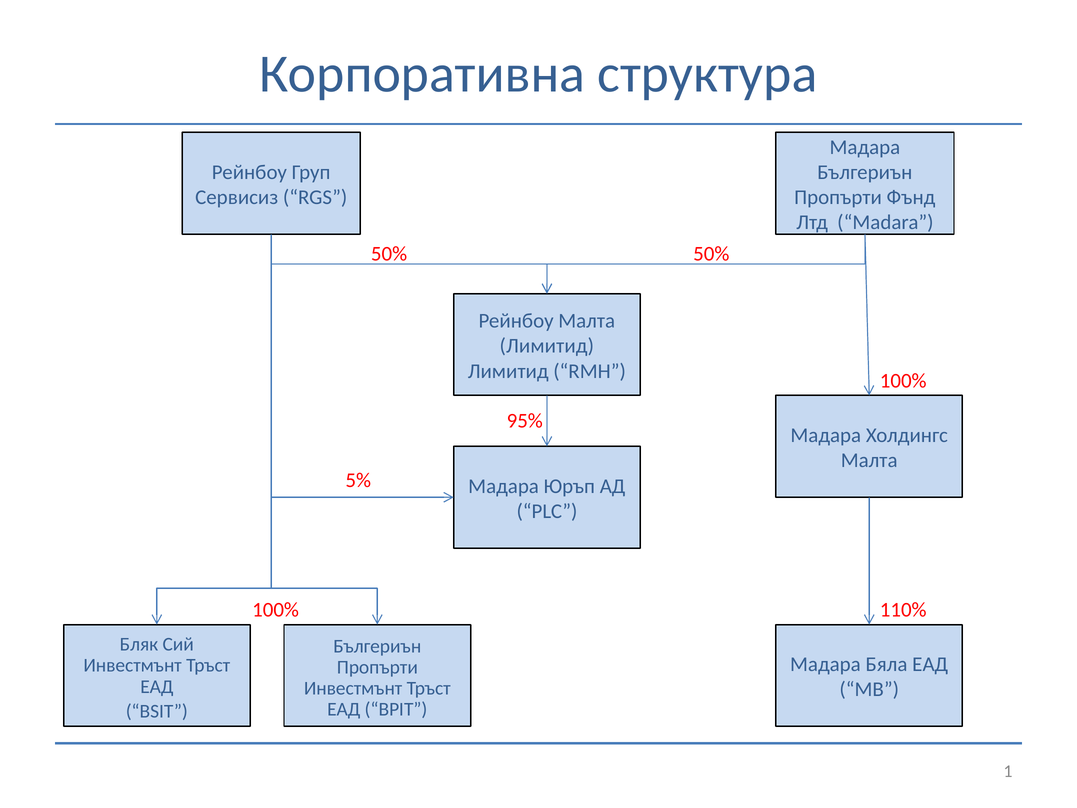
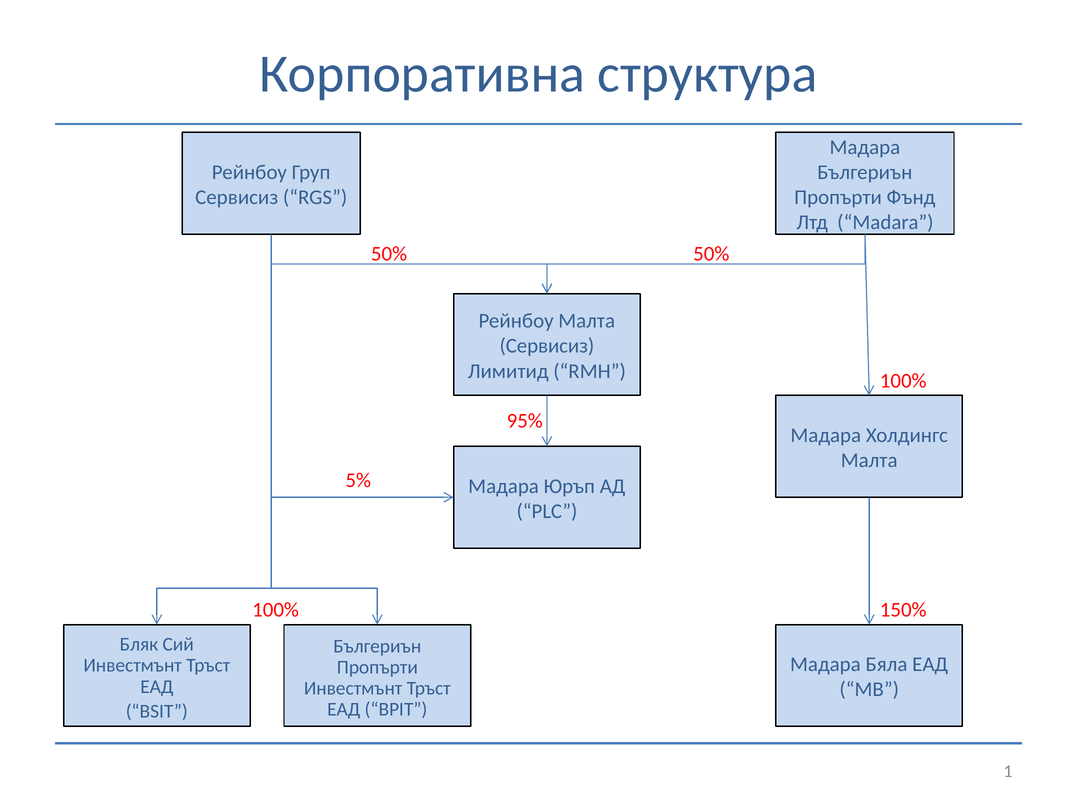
Лимитид at (547, 346): Лимитид -> Сервисиз
110%: 110% -> 150%
